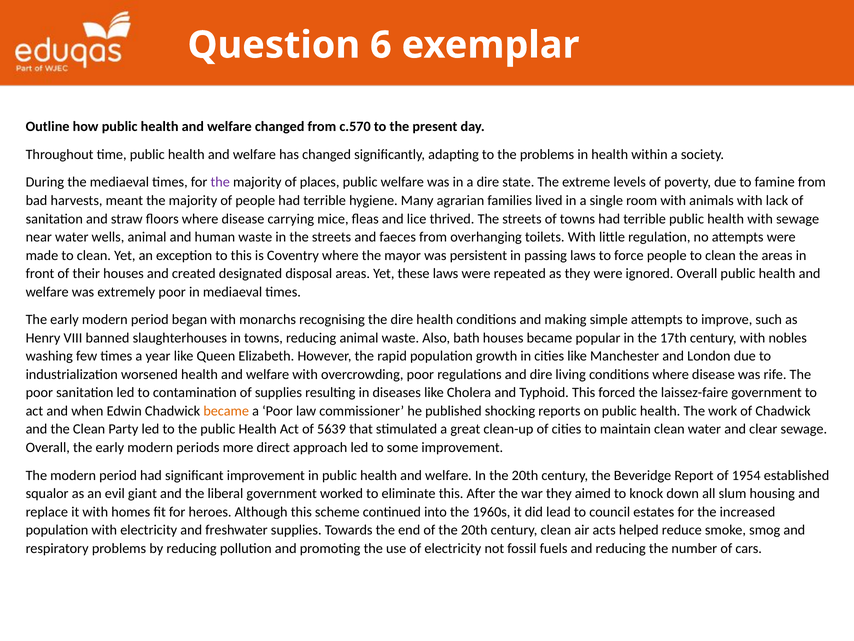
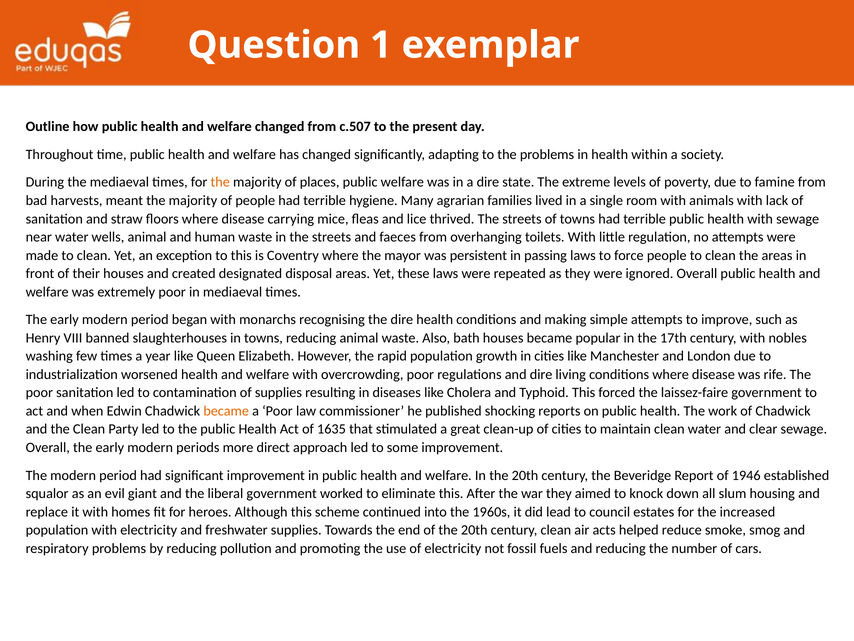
6: 6 -> 1
c.570: c.570 -> c.507
the at (220, 182) colour: purple -> orange
5639: 5639 -> 1635
1954: 1954 -> 1946
